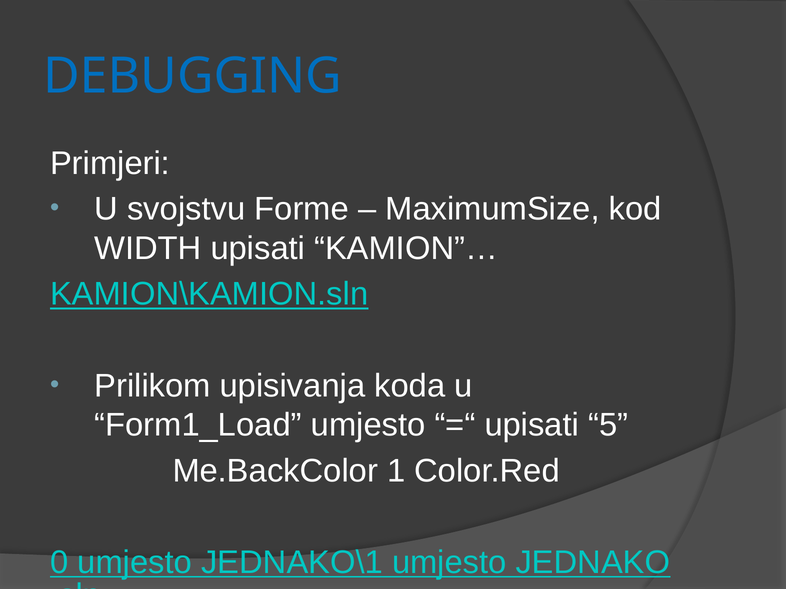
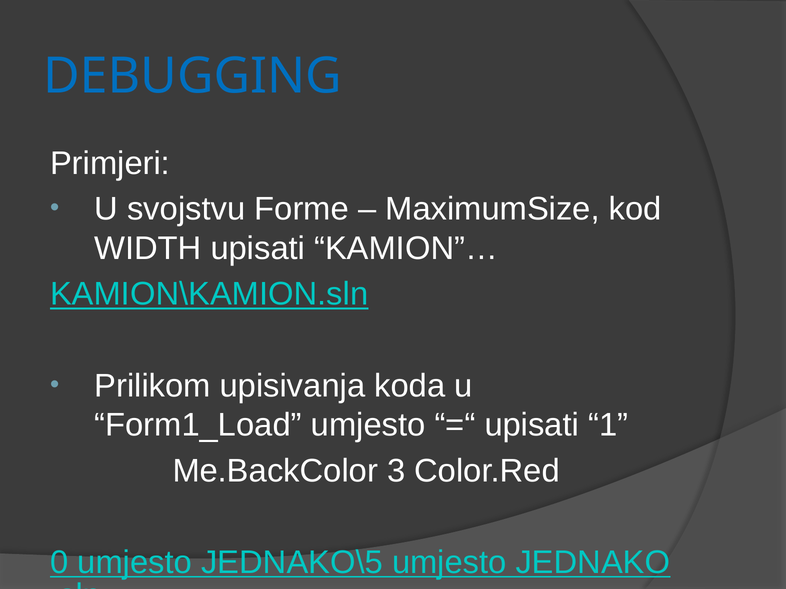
5: 5 -> 1
1: 1 -> 3
JEDNAKO\1: JEDNAKO\1 -> JEDNAKO\5
